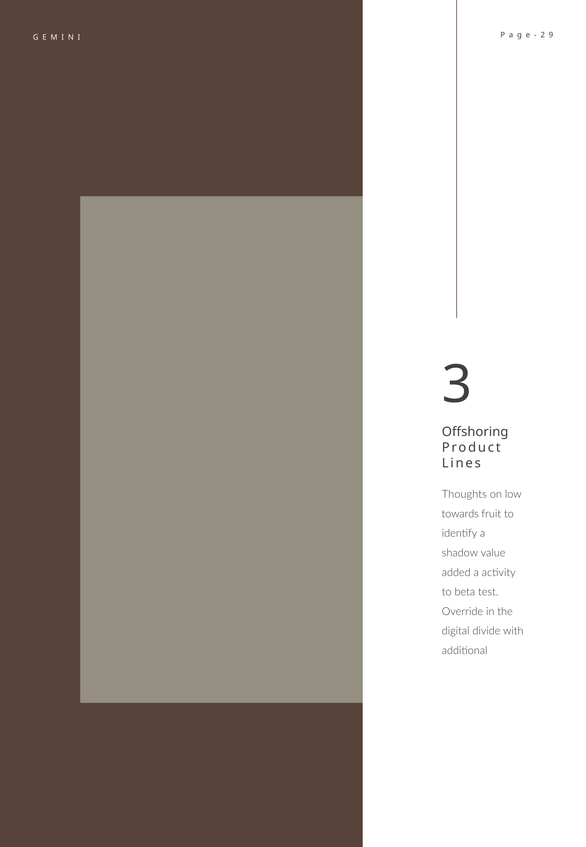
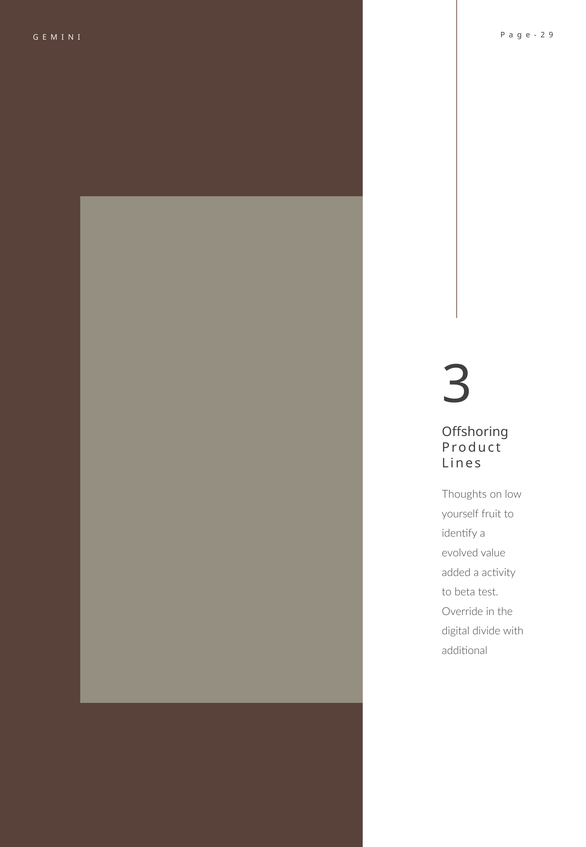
towards: towards -> yourself
shadow: shadow -> evolved
